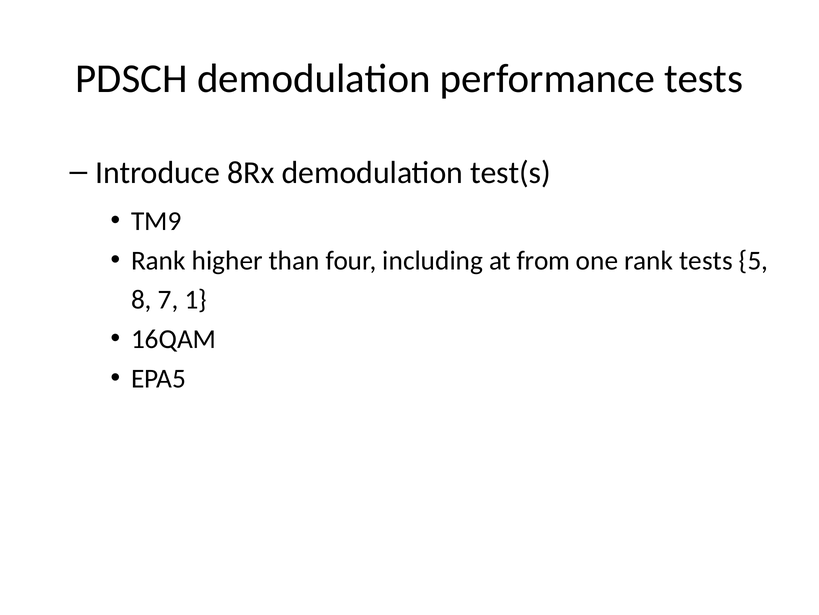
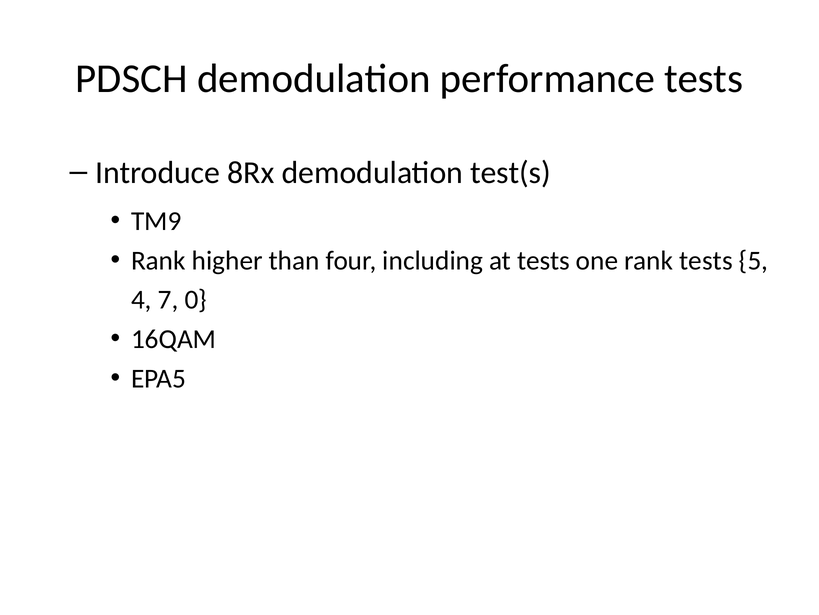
at from: from -> tests
8: 8 -> 4
1: 1 -> 0
